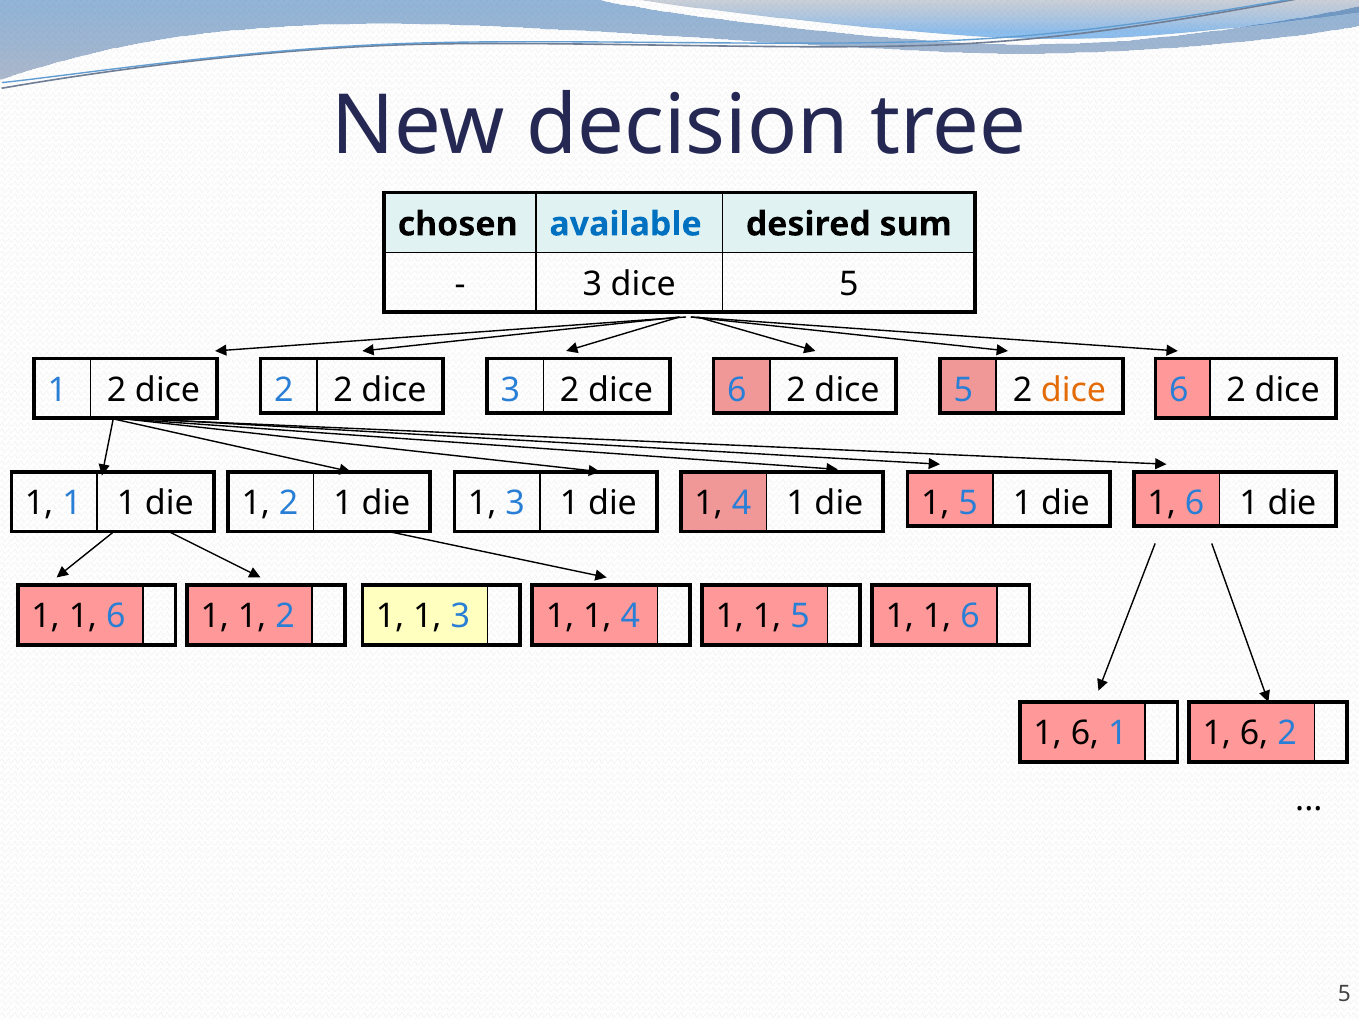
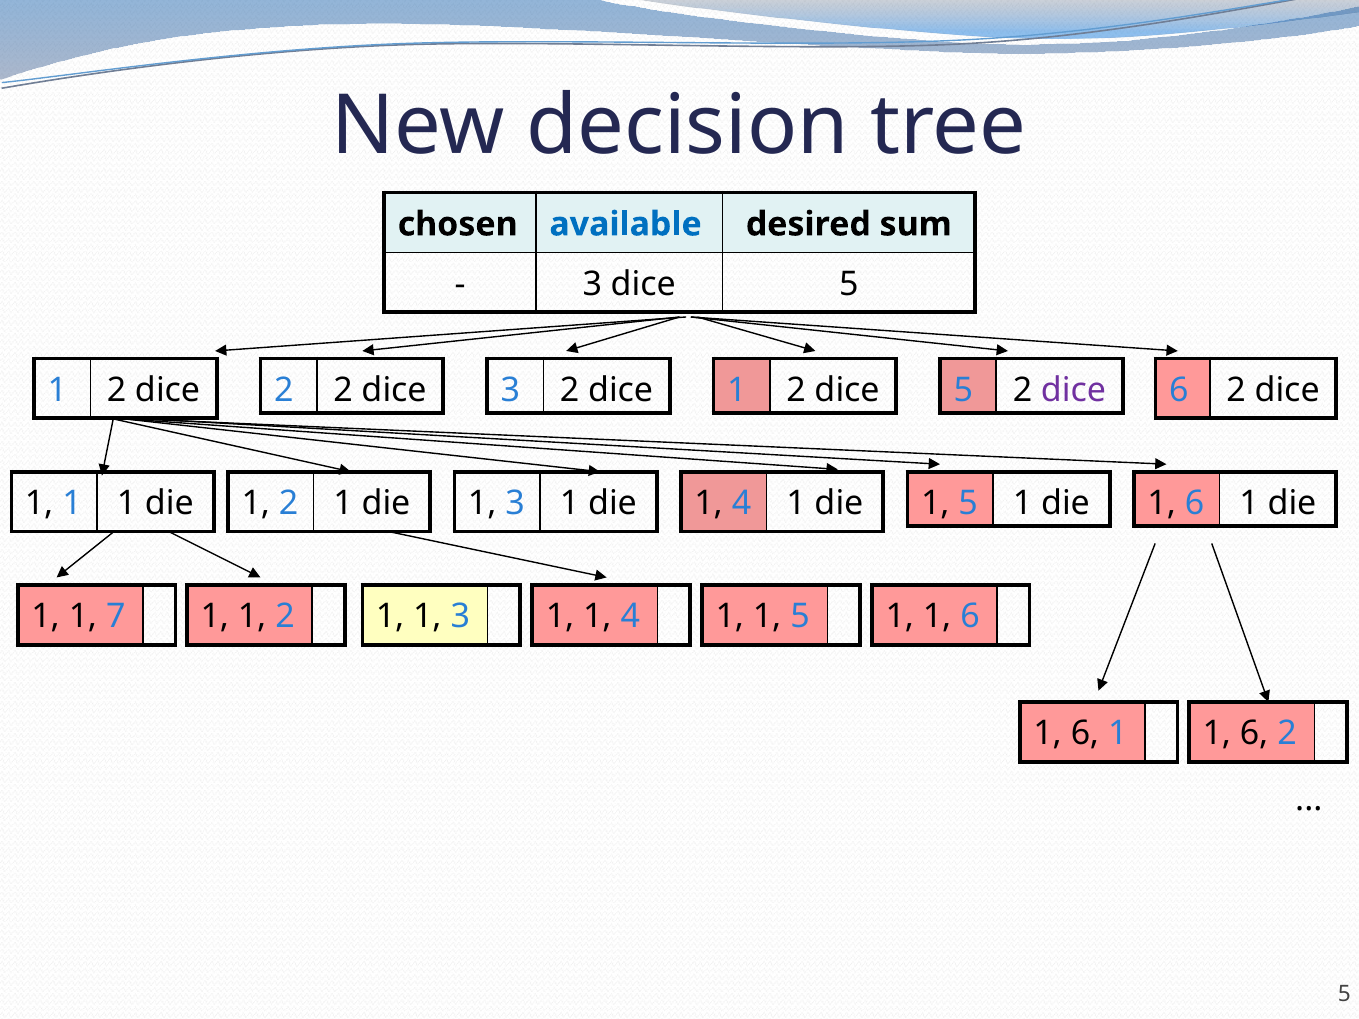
3 2 dice 6: 6 -> 1
dice at (1074, 390) colour: orange -> purple
6 at (116, 617): 6 -> 7
